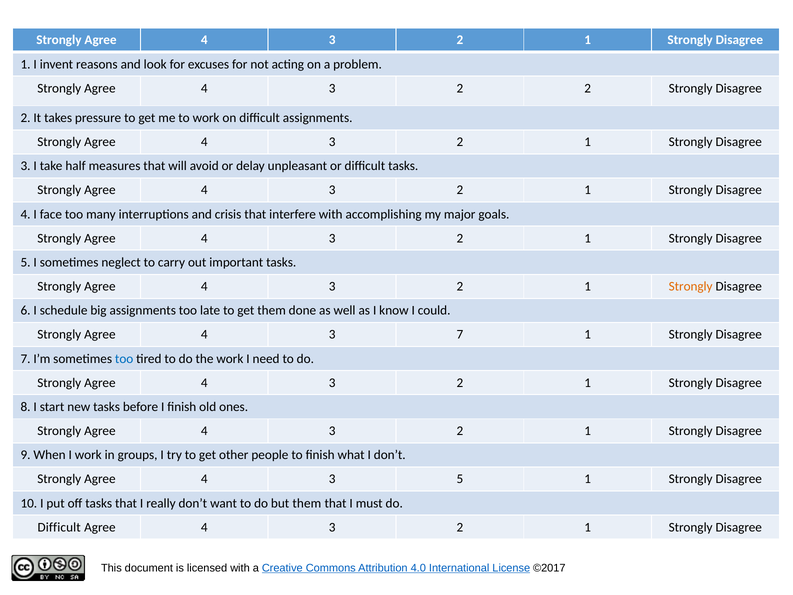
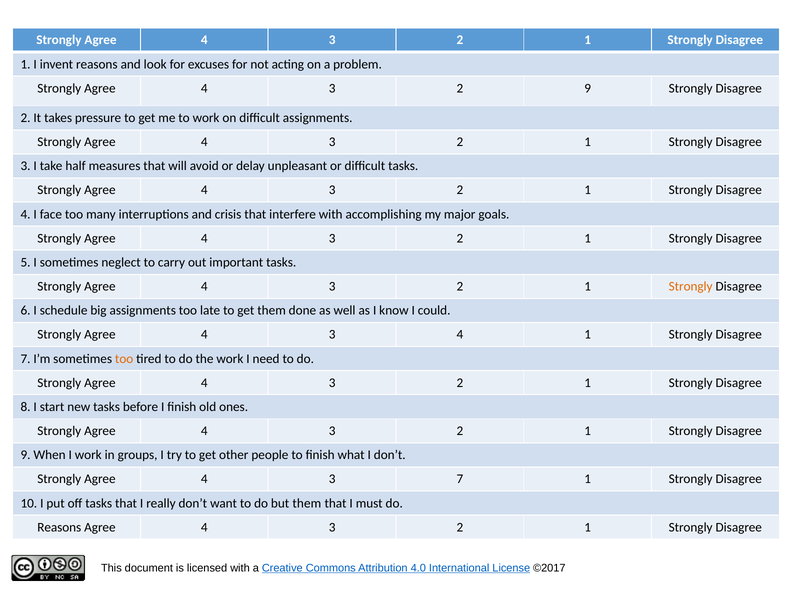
2 2: 2 -> 9
3 7: 7 -> 4
too at (124, 359) colour: blue -> orange
3 5: 5 -> 7
Difficult at (59, 527): Difficult -> Reasons
